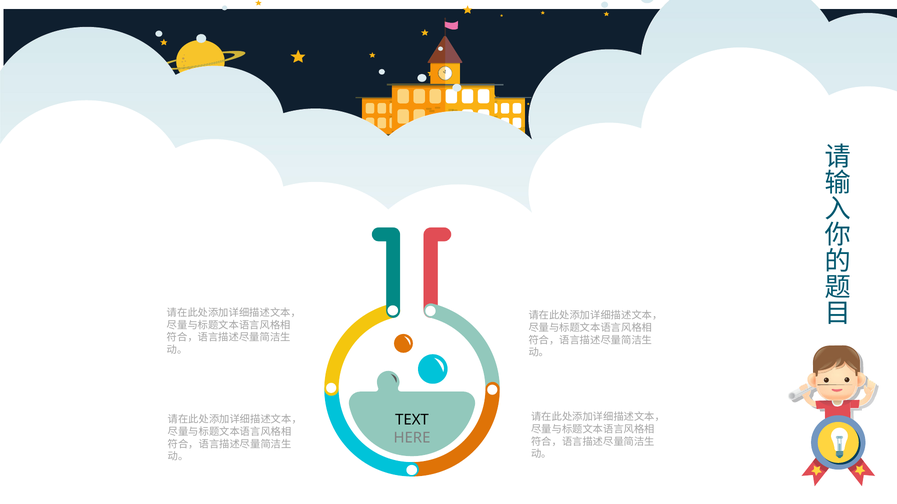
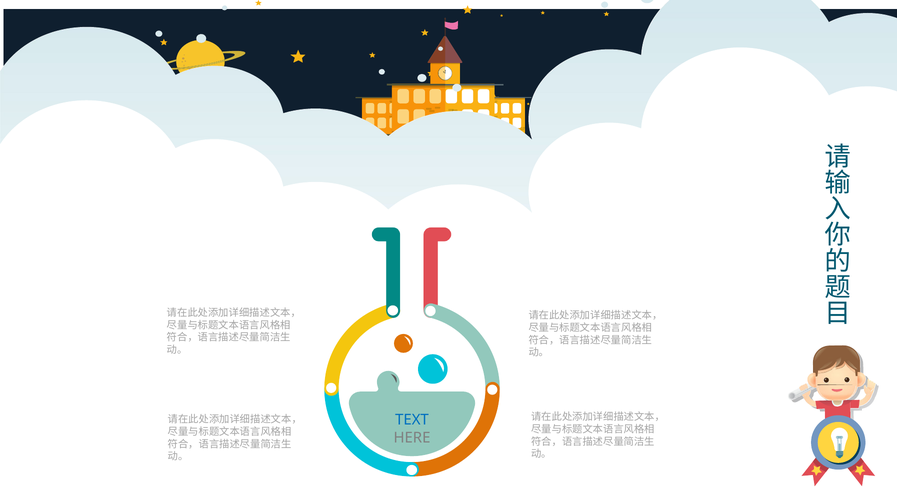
TEXT colour: black -> blue
